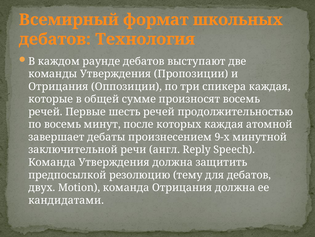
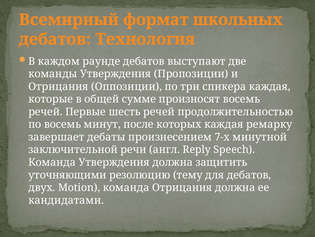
атомной: атомной -> ремарку
9-х: 9-х -> 7-х
предпосылкой: предпосылкой -> уточняющими
